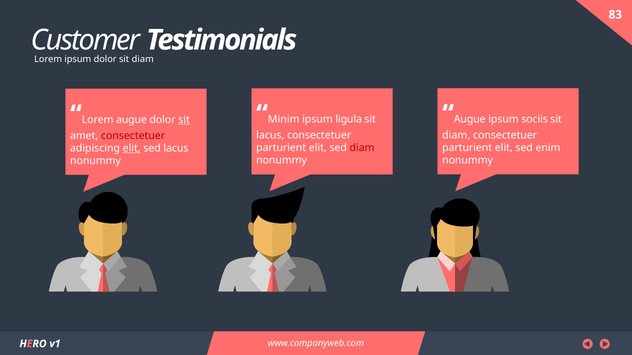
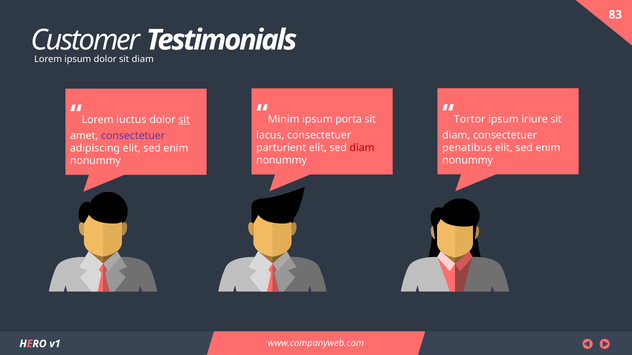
Augue at (470, 119): Augue -> Tortor
sociis: sociis -> iriure
ligula: ligula -> porta
Lorem augue: augue -> luctus
consectetuer at (133, 136) colour: red -> purple
parturient at (467, 148): parturient -> penatibus
elit at (132, 149) underline: present -> none
lacus at (176, 149): lacus -> enim
